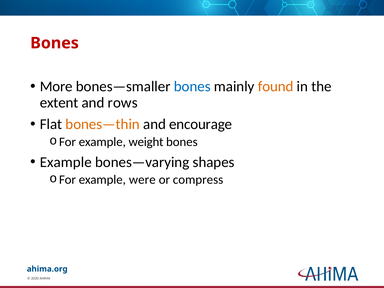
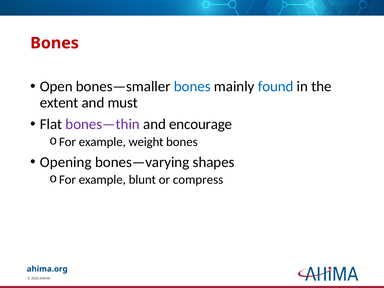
More: More -> Open
found colour: orange -> blue
rows: rows -> must
bones—thin colour: orange -> purple
Example at (66, 162): Example -> Opening
were: were -> blunt
